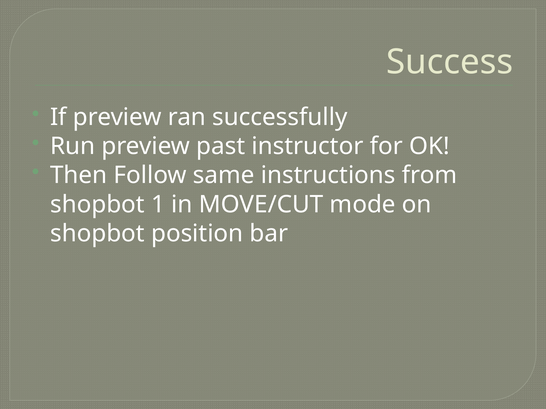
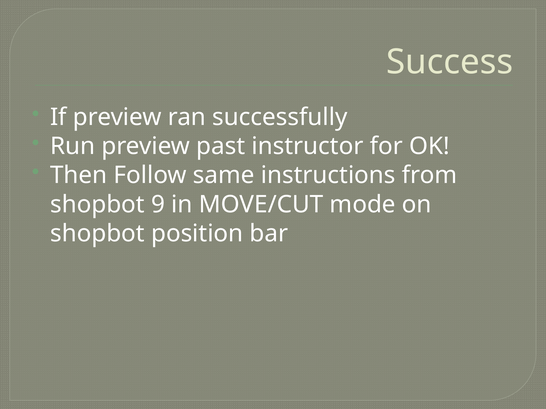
1: 1 -> 9
